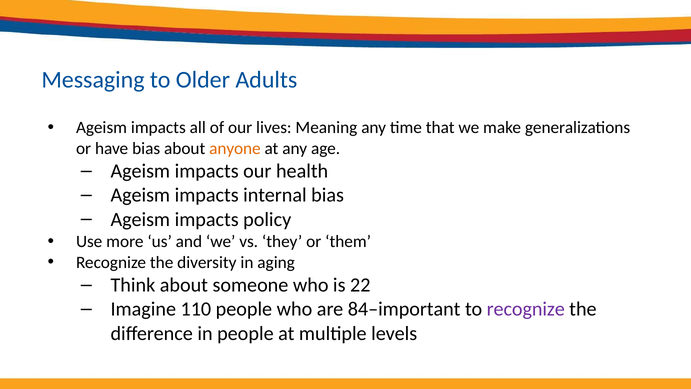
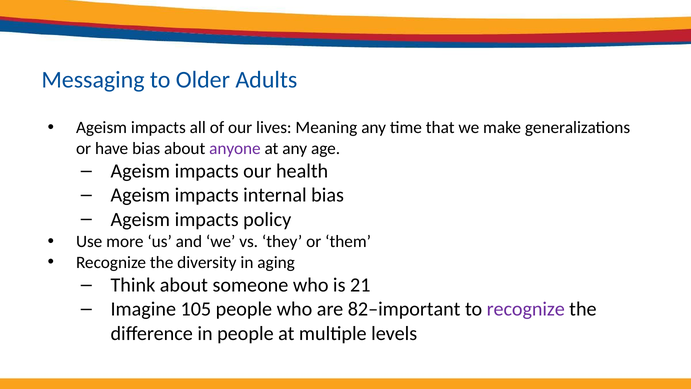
anyone colour: orange -> purple
22: 22 -> 21
110: 110 -> 105
84–important: 84–important -> 82–important
